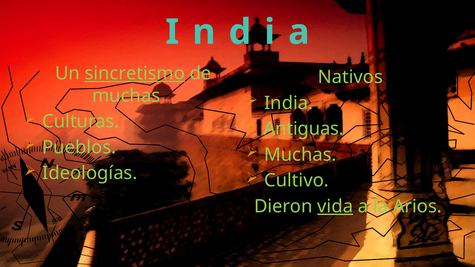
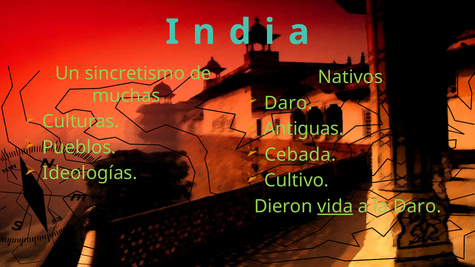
sincretismo underline: present -> none
India at (289, 103): India -> Daro
Muchas at (300, 155): Muchas -> Cebada
la Arios: Arios -> Daro
